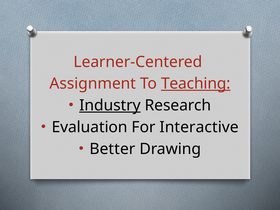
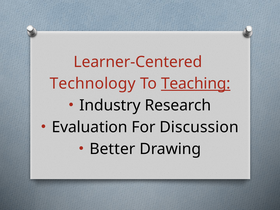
Assignment: Assignment -> Technology
Industry underline: present -> none
Interactive: Interactive -> Discussion
